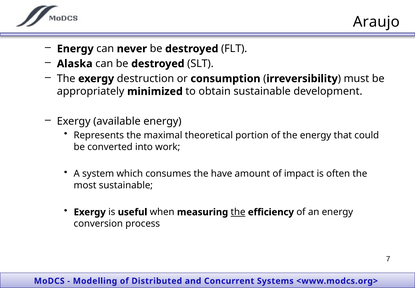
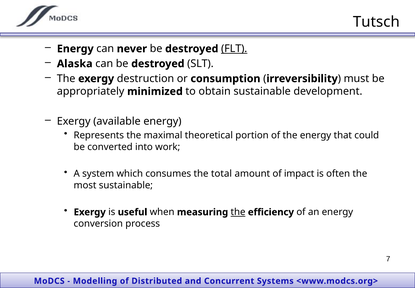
Araujo: Araujo -> Tutsch
FLT underline: none -> present
have: have -> total
